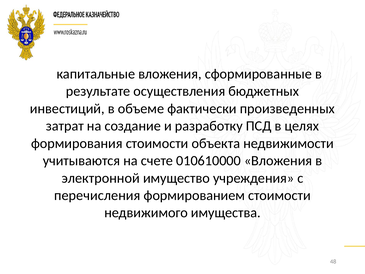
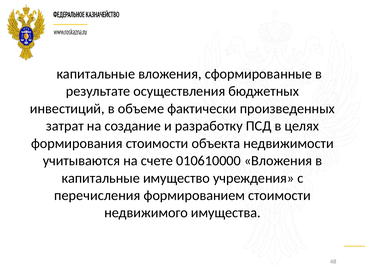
электронной at (101, 178): электронной -> капитальные
